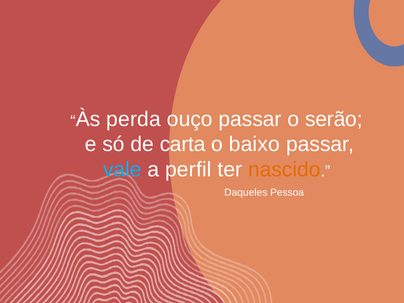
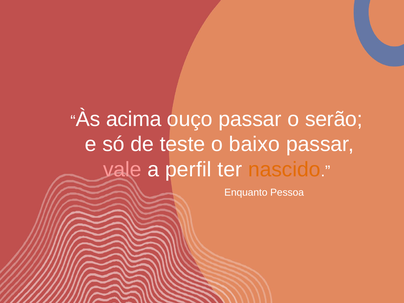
perda: perda -> acima
carta: carta -> teste
vale colour: light blue -> pink
Daqueles: Daqueles -> Enquanto
